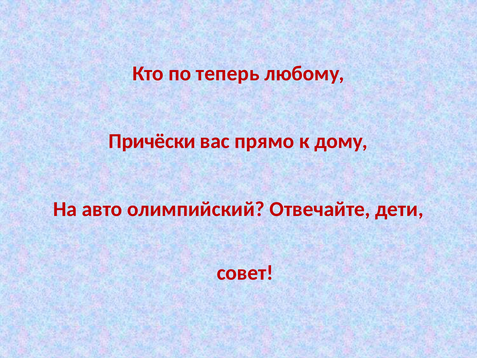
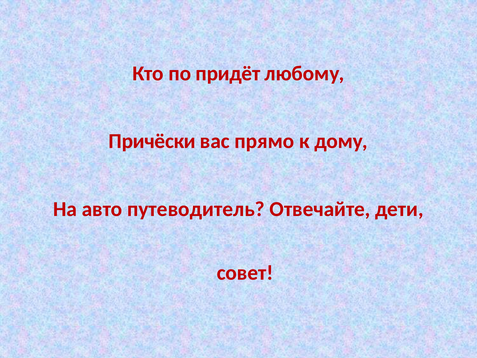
теперь: теперь -> придёт
олимпийский: олимпийский -> путеводитель
